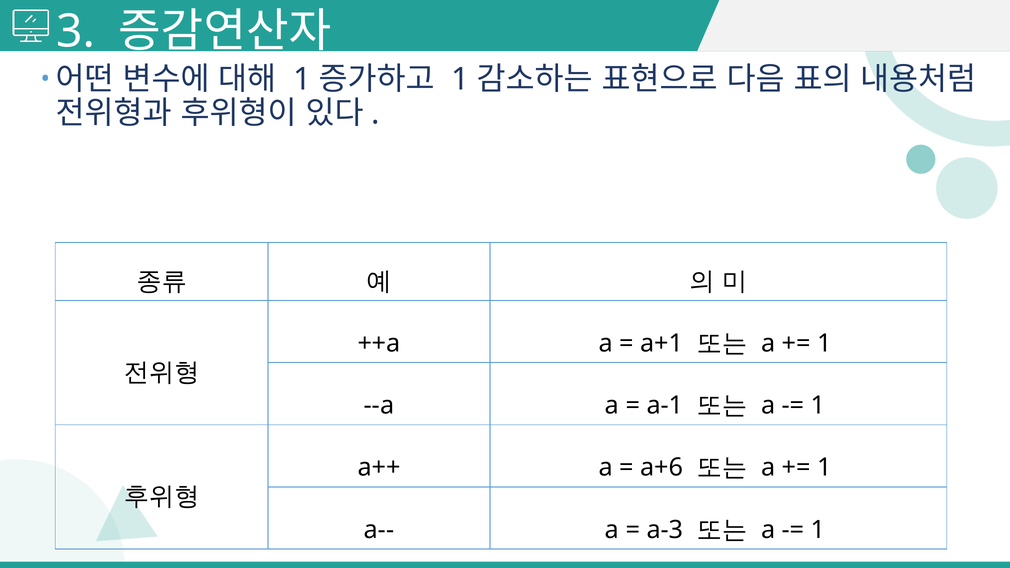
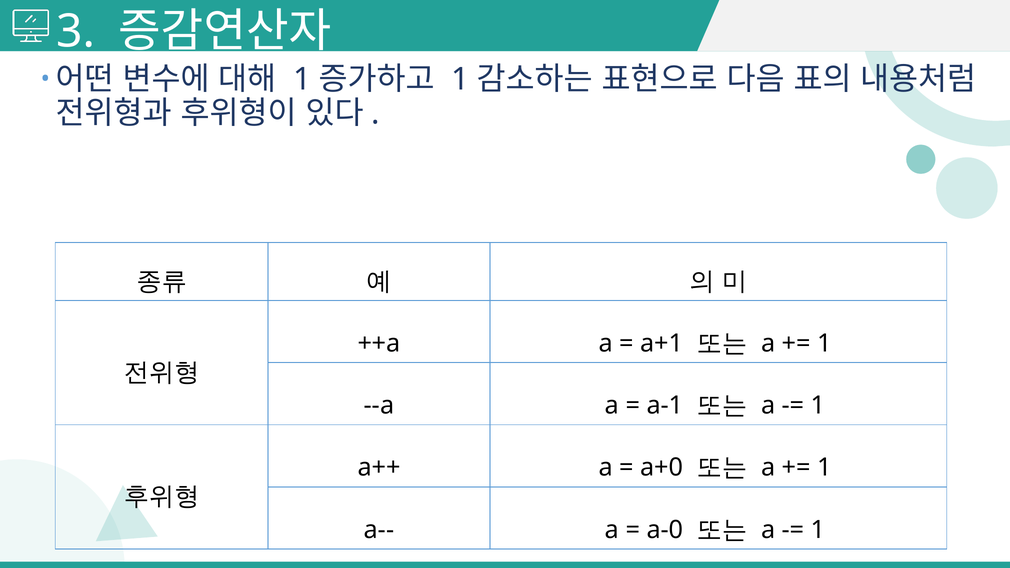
a+6: a+6 -> a+0
a-3: a-3 -> a-0
